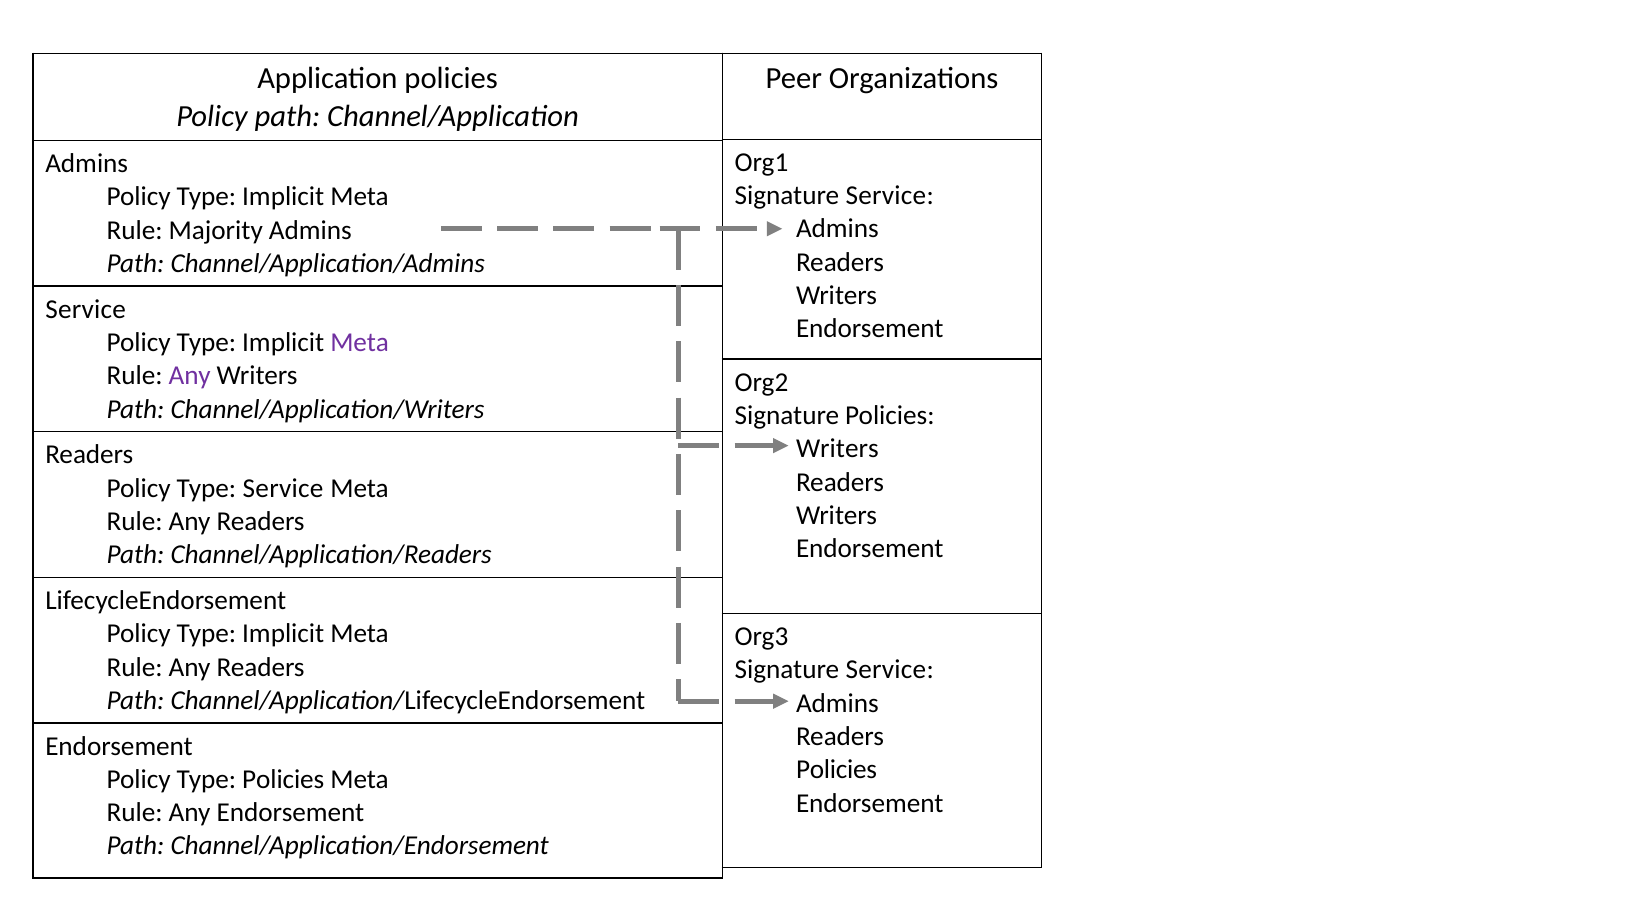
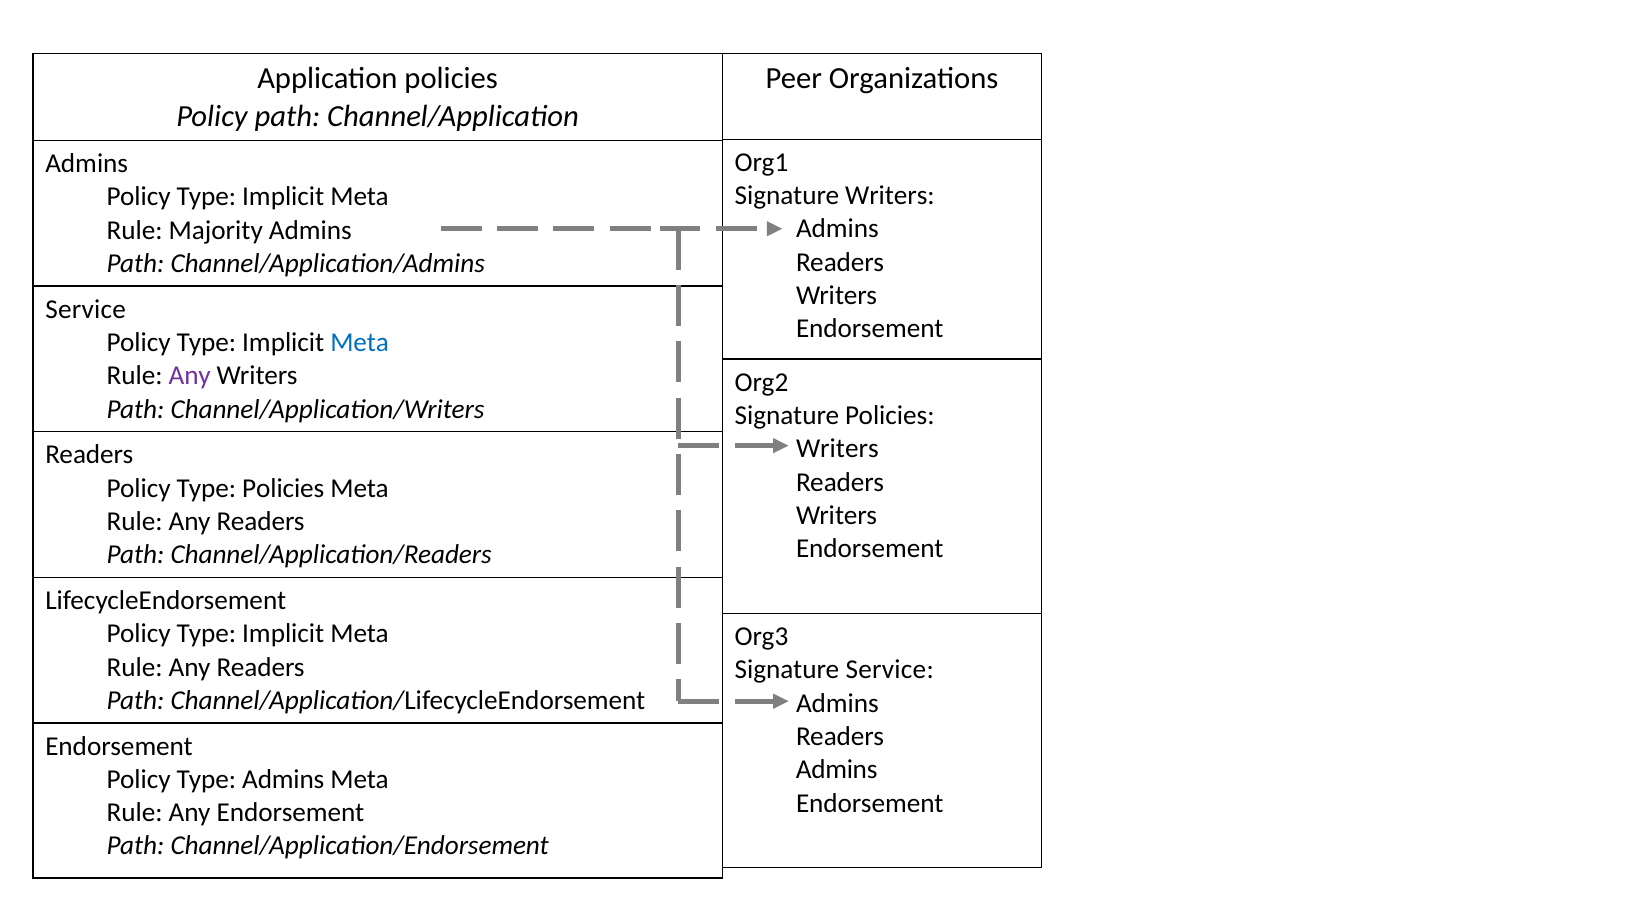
Service at (890, 196): Service -> Writers
Meta at (360, 342) colour: purple -> blue
Type Service: Service -> Policies
Policies at (837, 770): Policies -> Admins
Type Policies: Policies -> Admins
